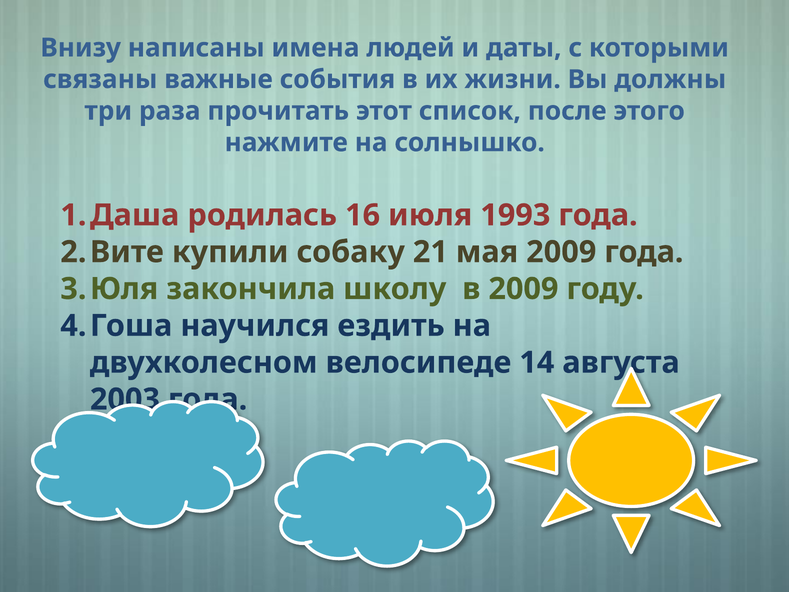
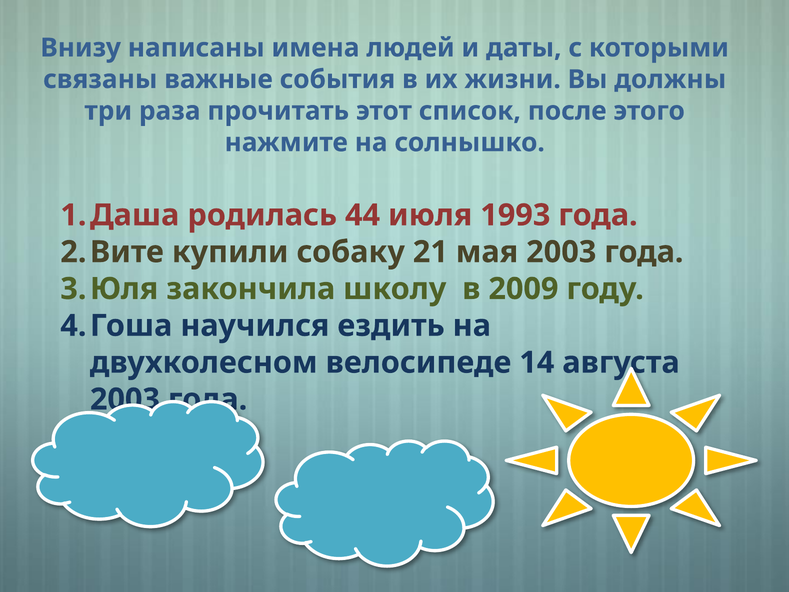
16: 16 -> 44
мая 2009: 2009 -> 2003
